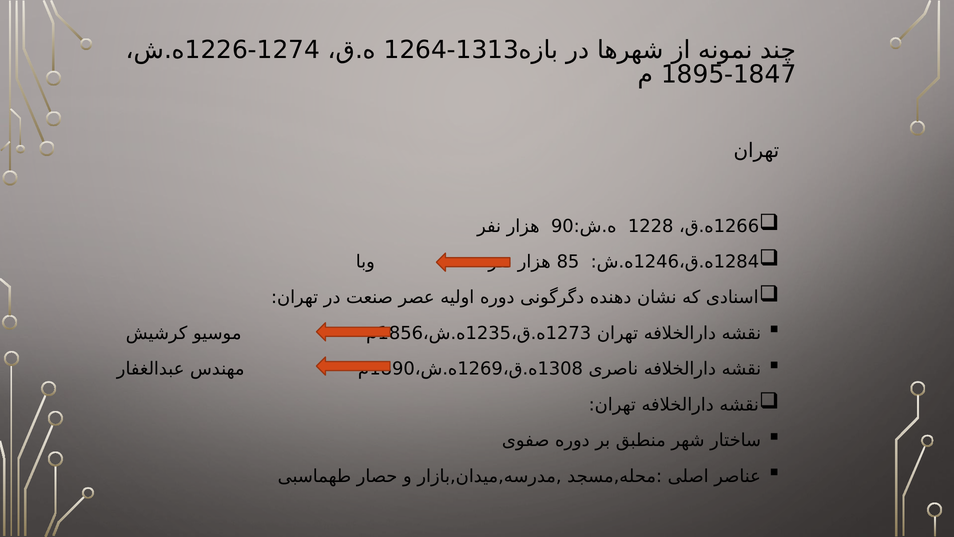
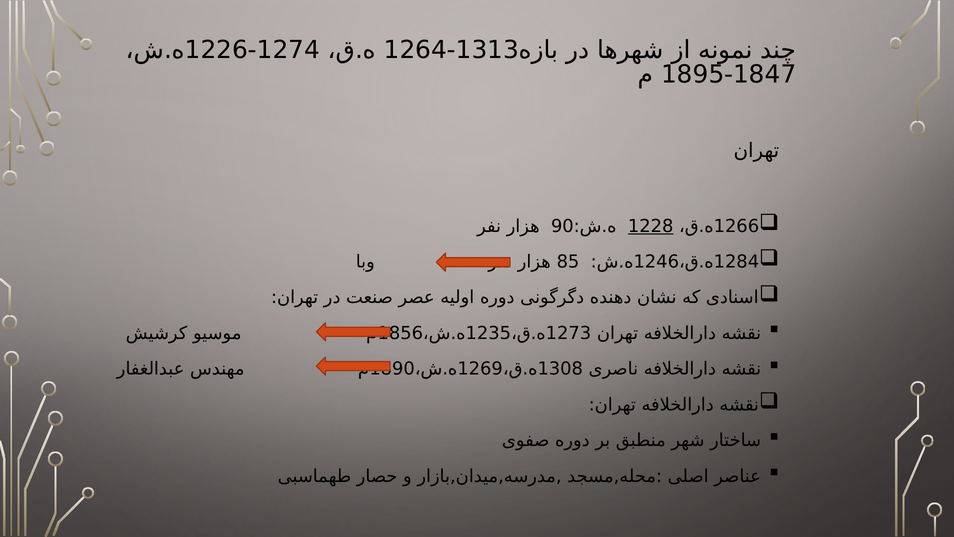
1228 underline: none -> present
